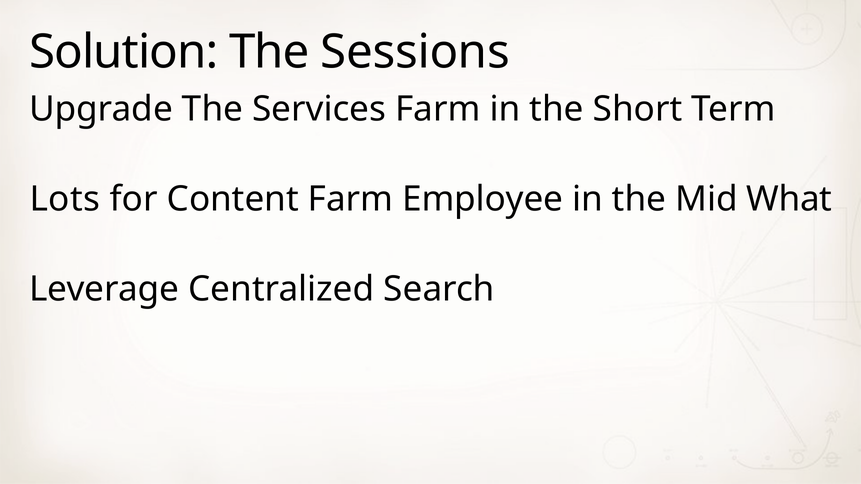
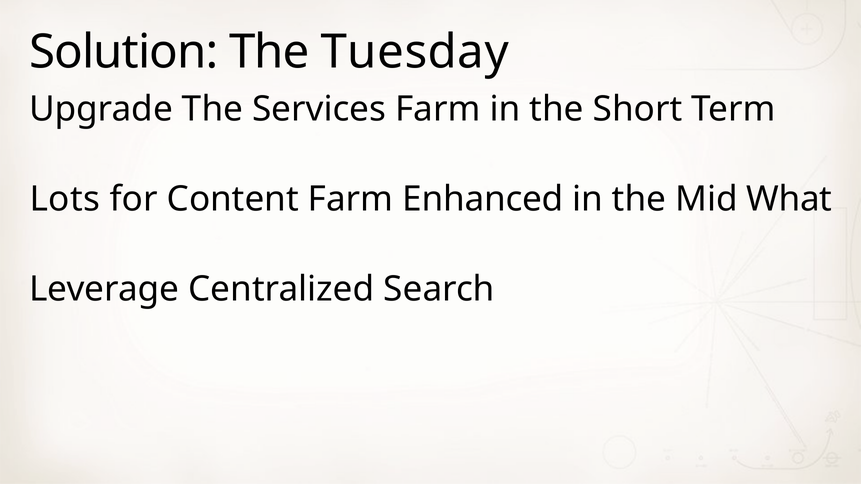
Sessions: Sessions -> Tuesday
Employee: Employee -> Enhanced
